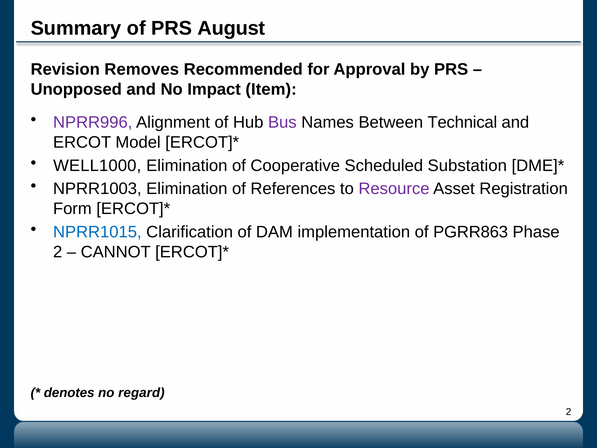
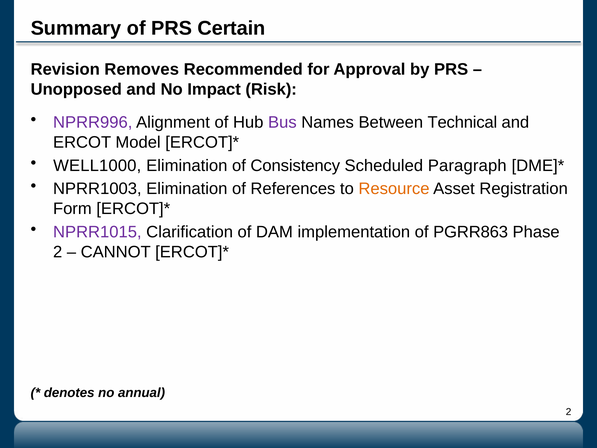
August: August -> Certain
Item: Item -> Risk
Cooperative: Cooperative -> Consistency
Substation: Substation -> Paragraph
Resource colour: purple -> orange
NPRR1015 colour: blue -> purple
regard: regard -> annual
